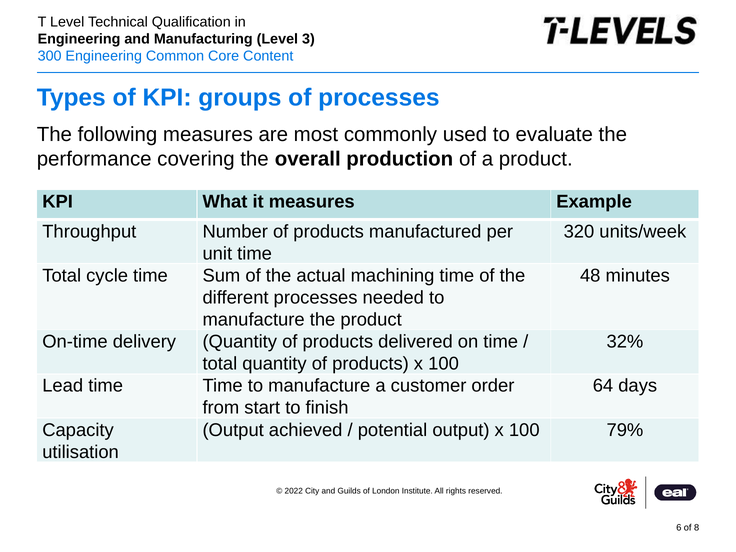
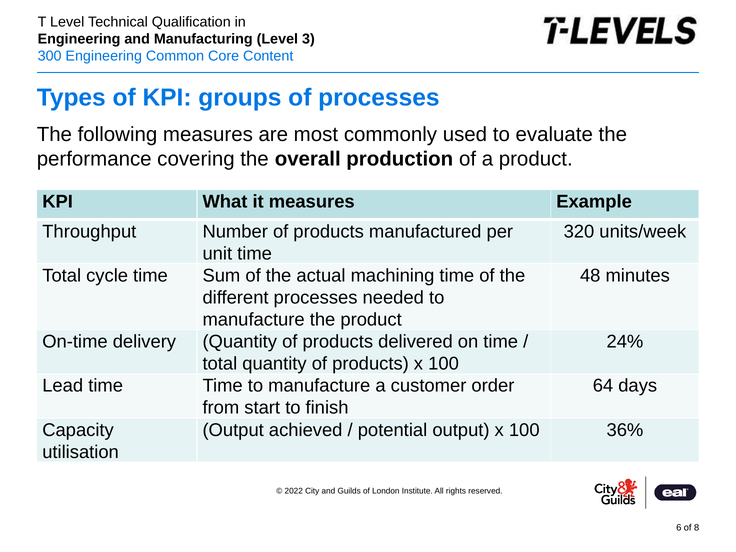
32%: 32% -> 24%
79%: 79% -> 36%
